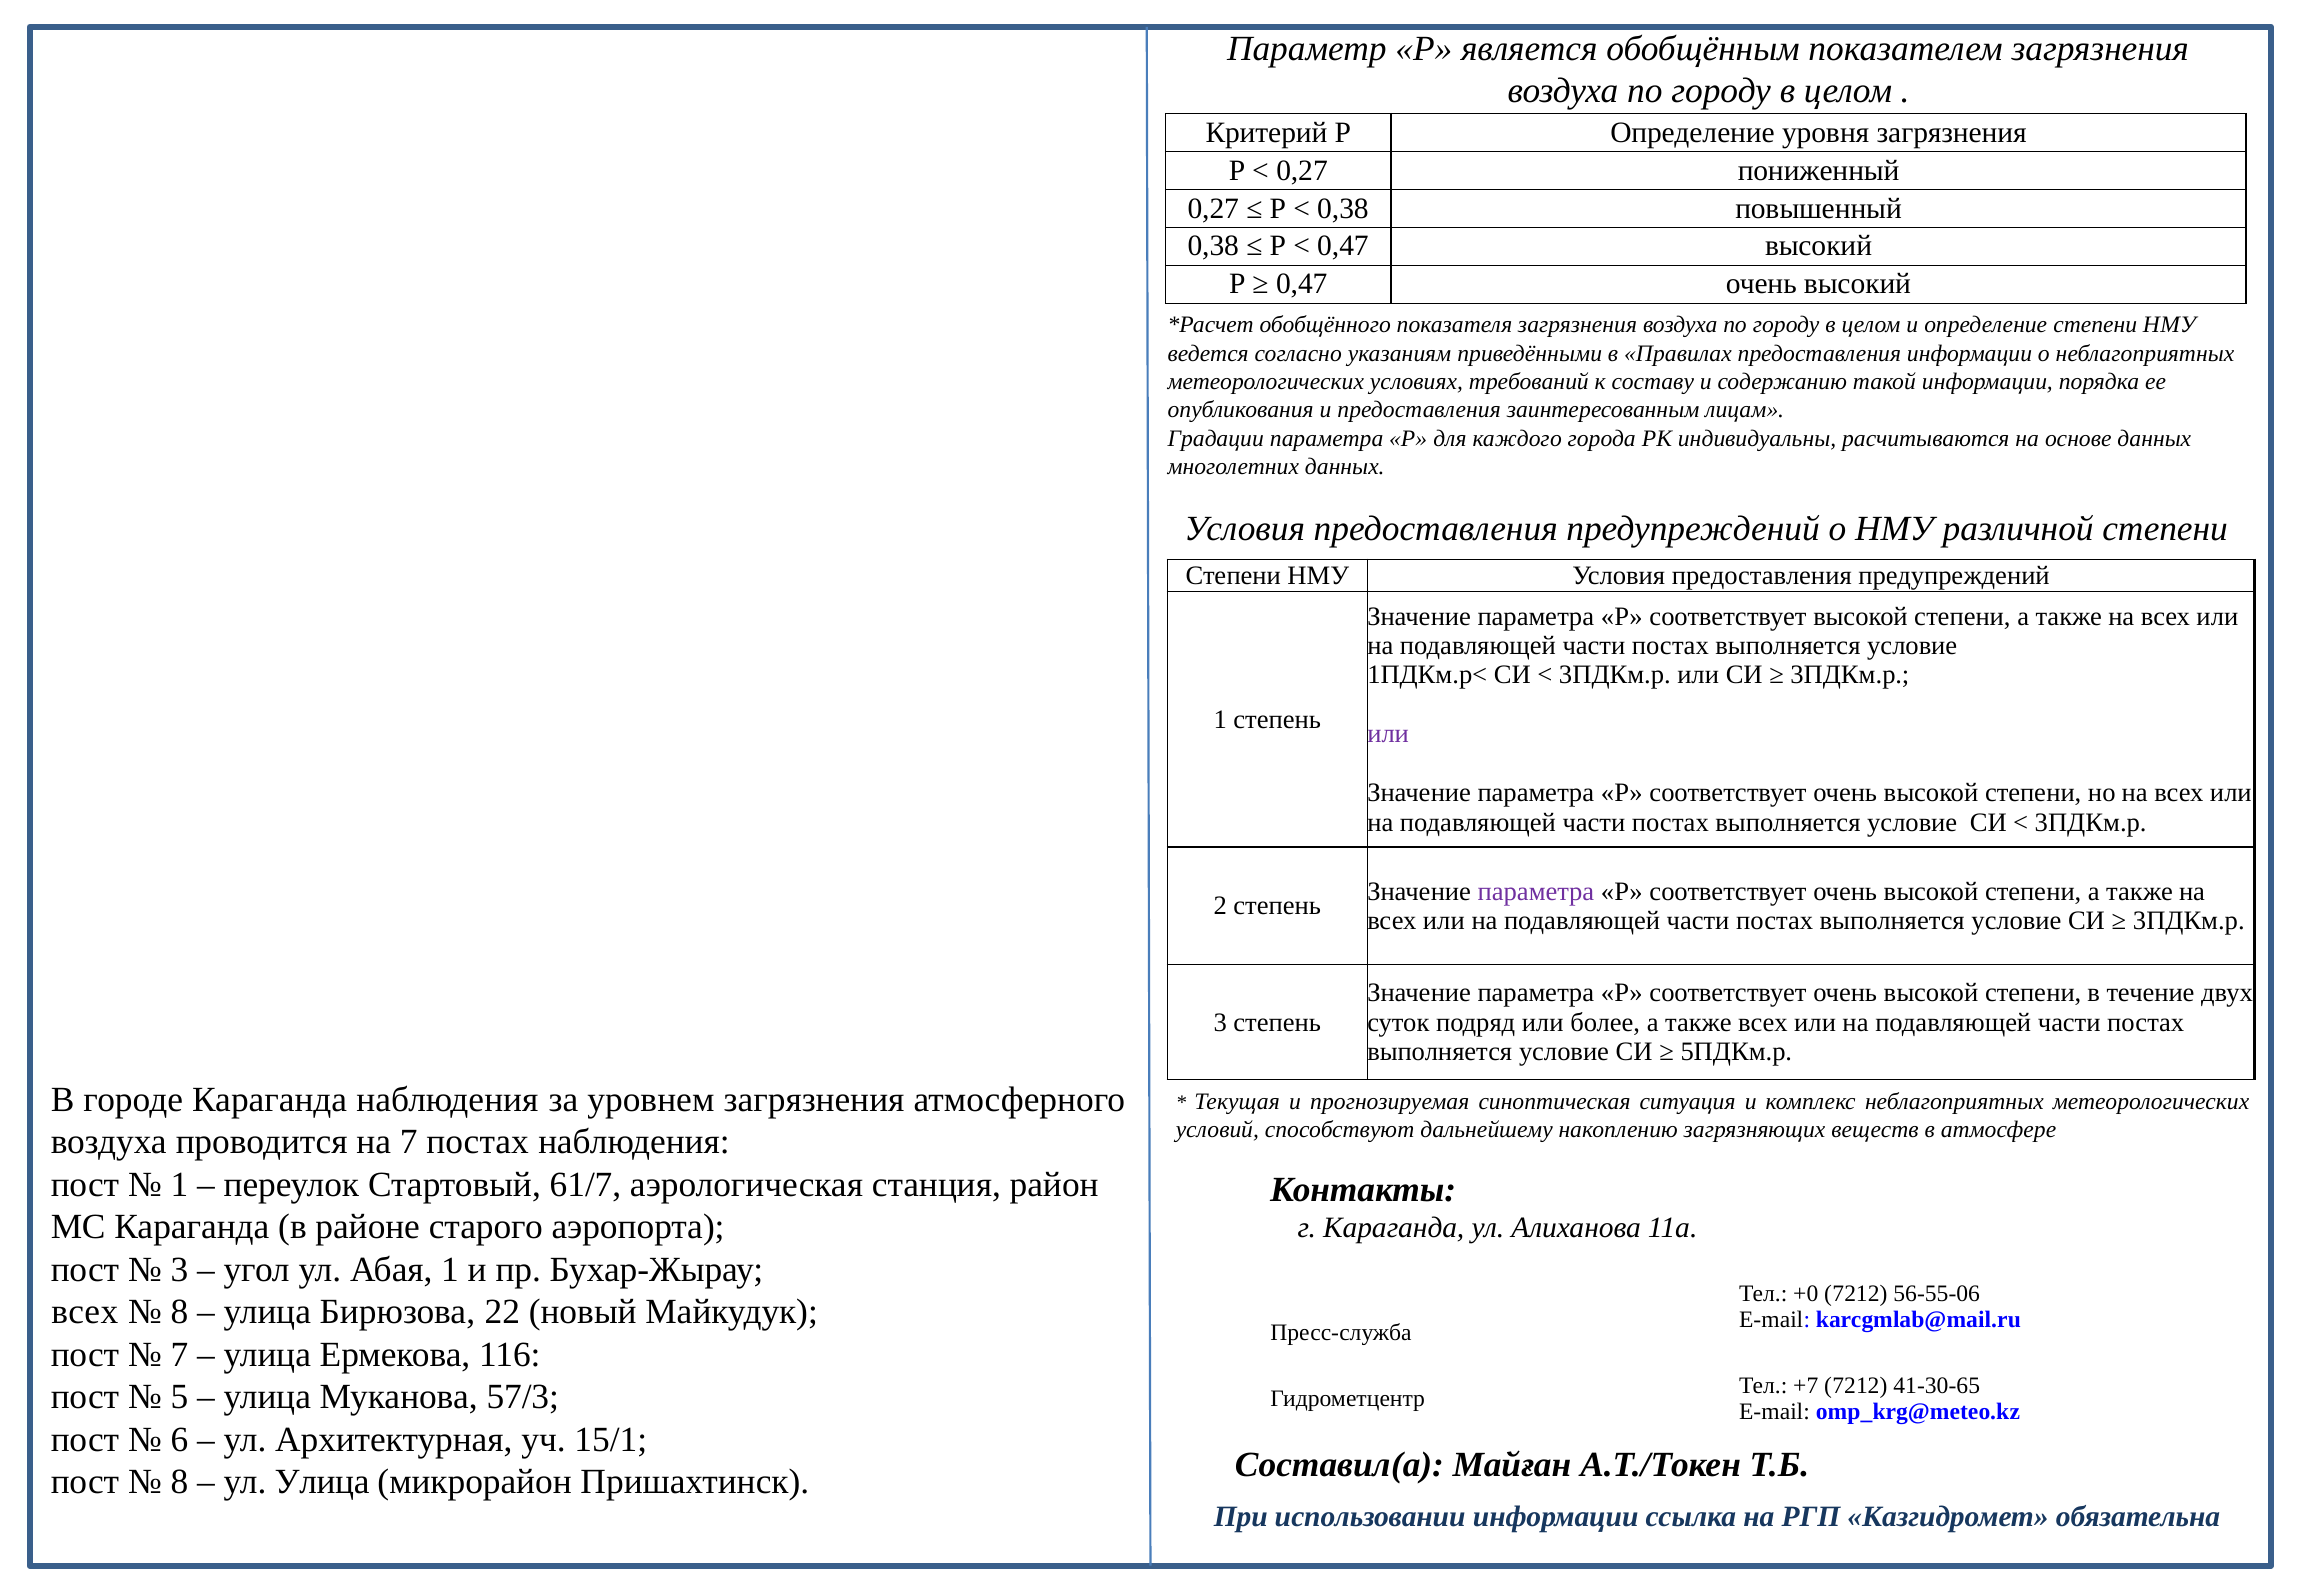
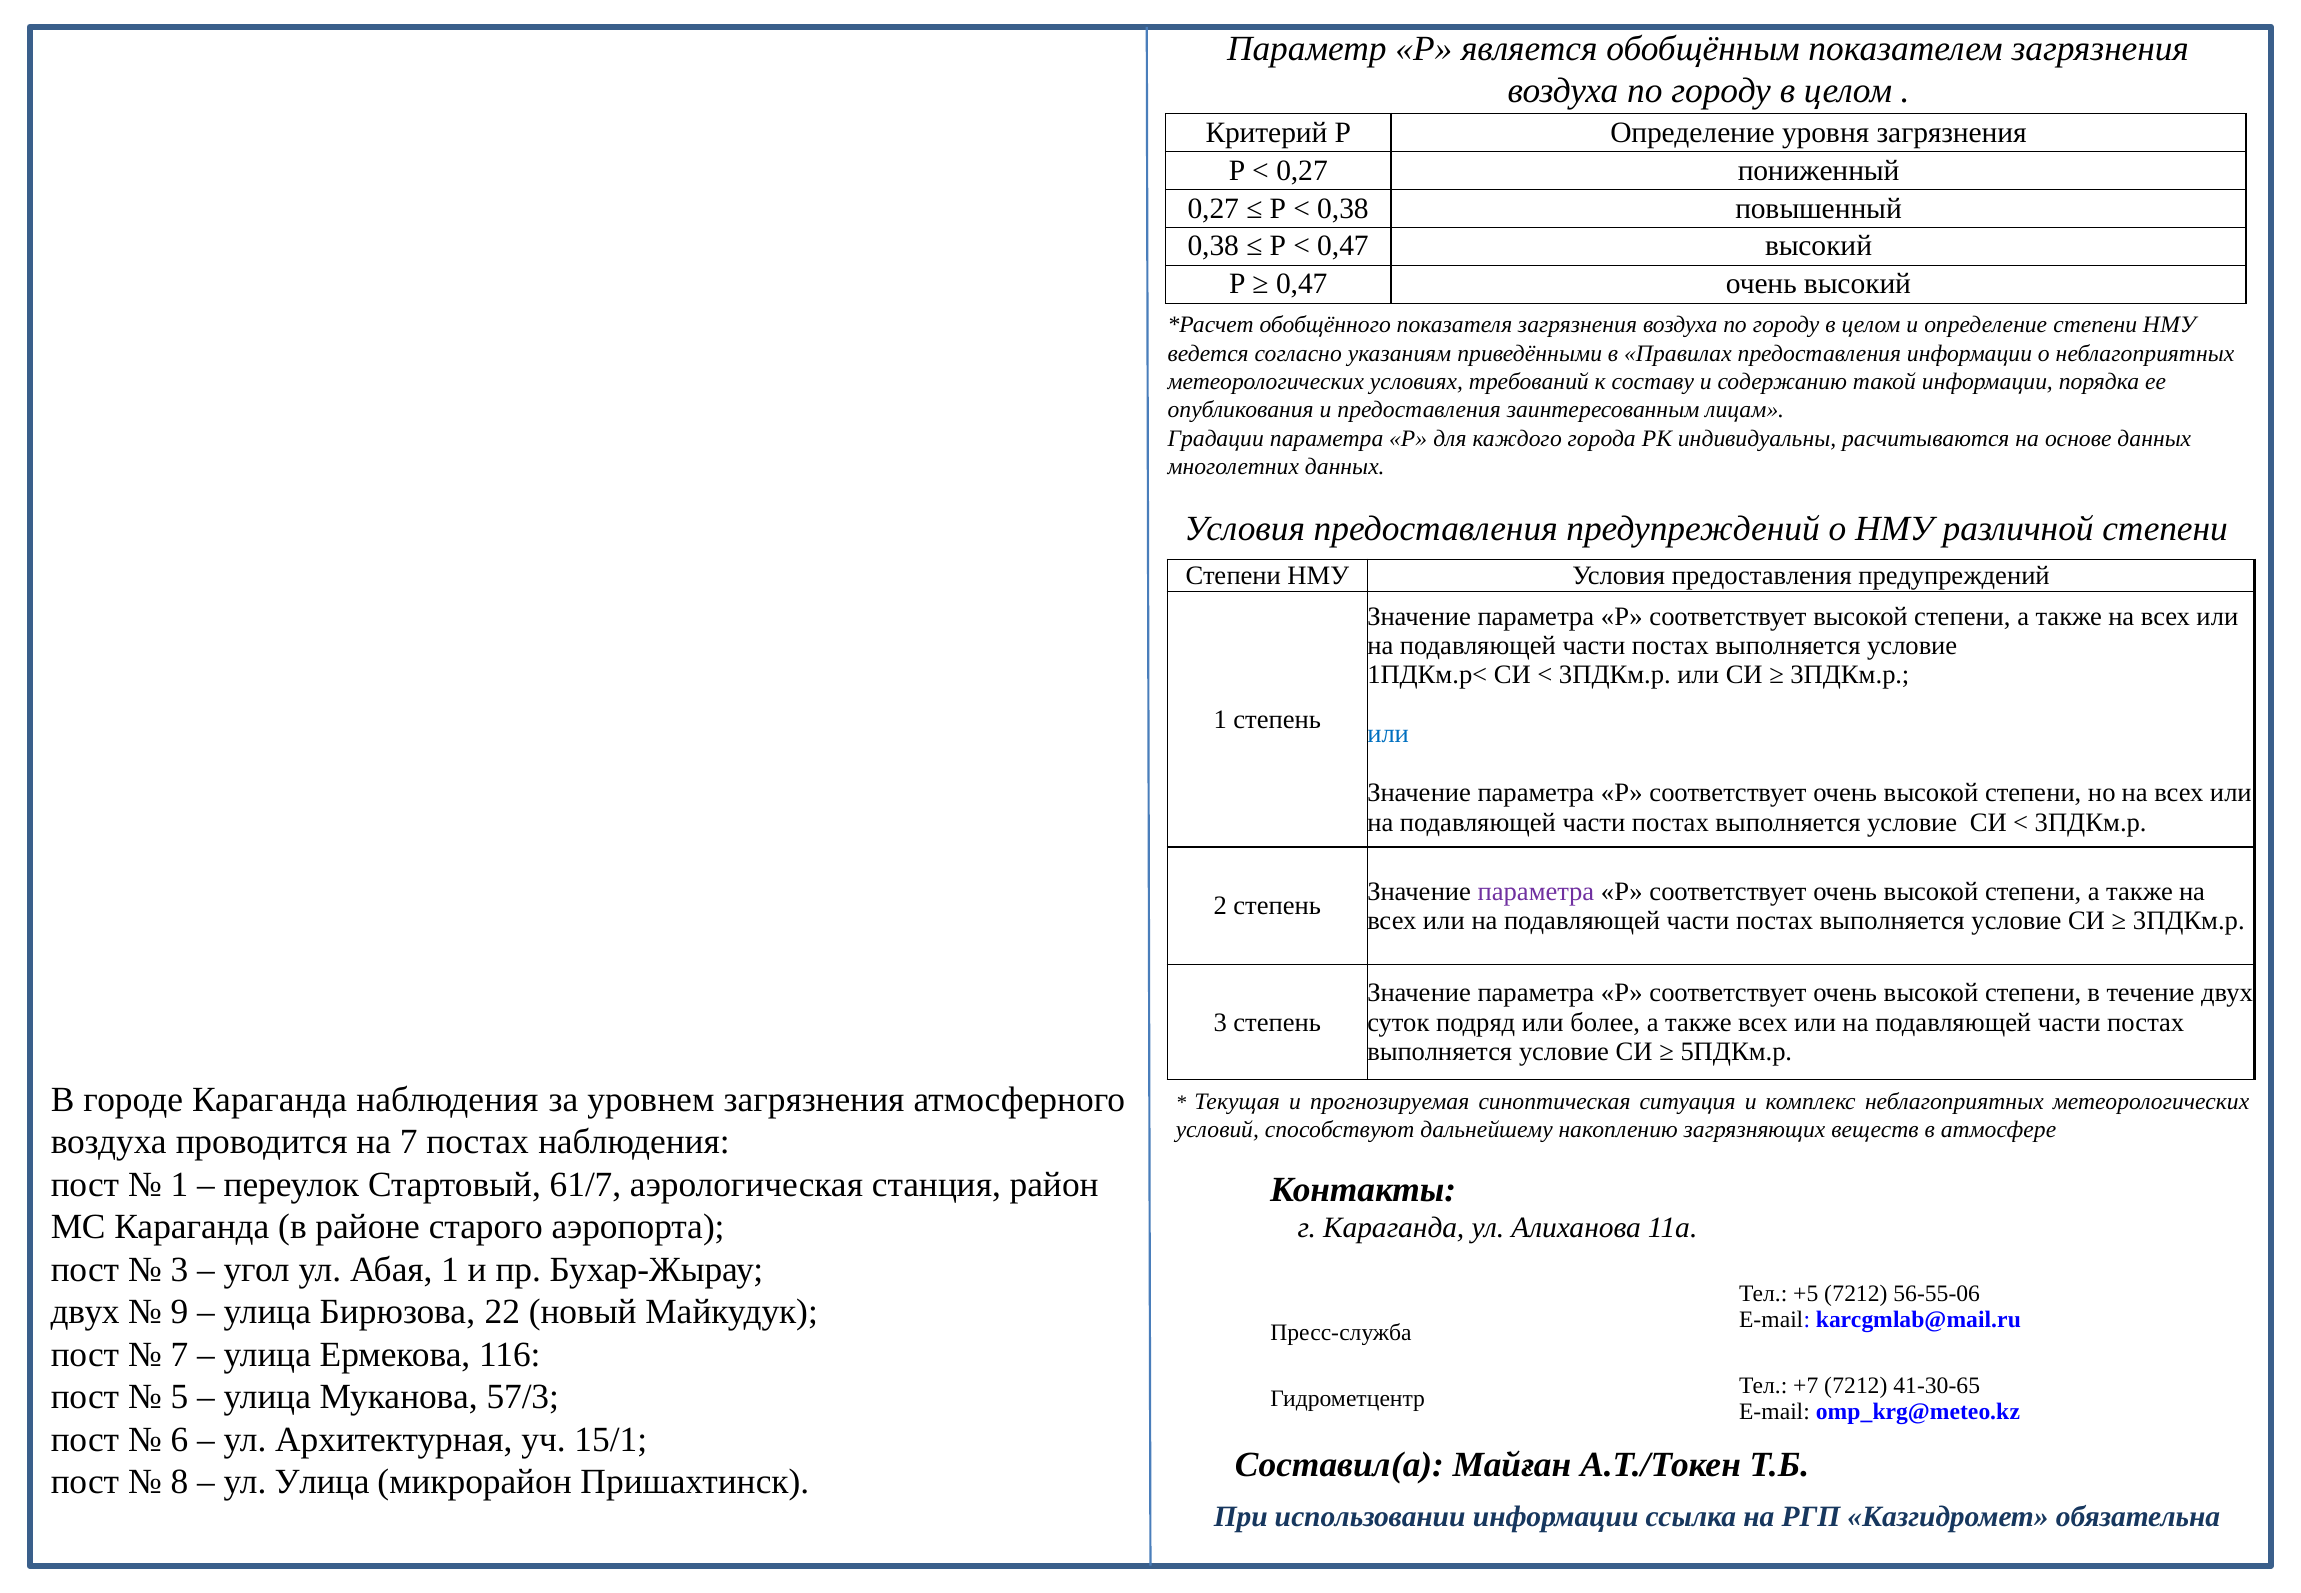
или at (1388, 734) colour: purple -> blue
+0: +0 -> +5
всех at (85, 1312): всех -> двух
8 at (179, 1312): 8 -> 9
